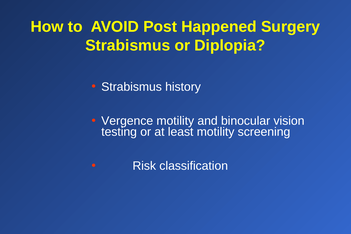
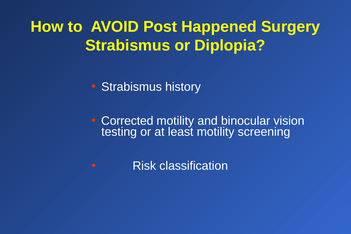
Vergence: Vergence -> Corrected
